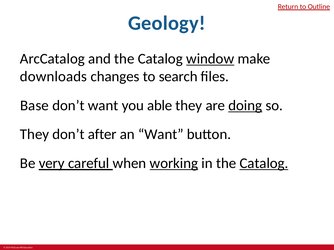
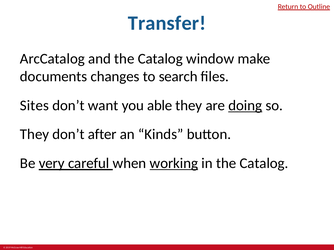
Geology: Geology -> Transfer
window underline: present -> none
downloads: downloads -> documents
Base: Base -> Sites
an Want: Want -> Kinds
Catalog at (264, 164) underline: present -> none
